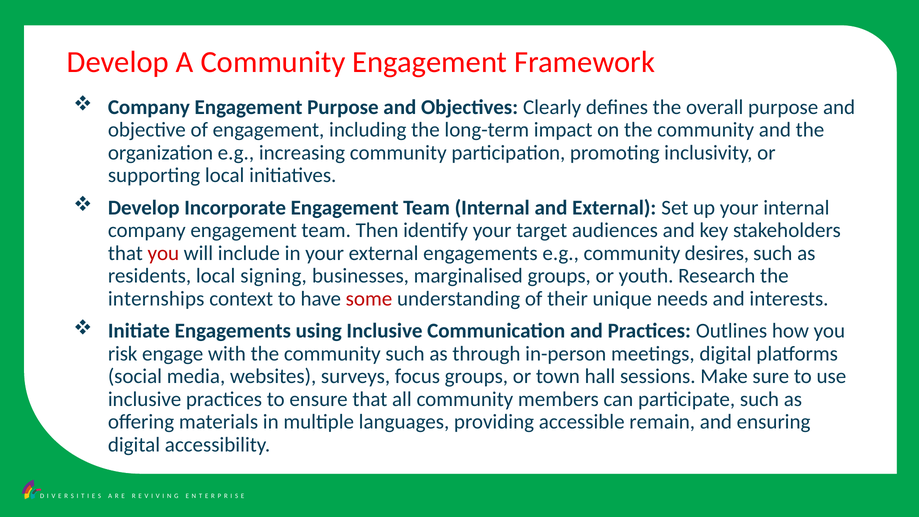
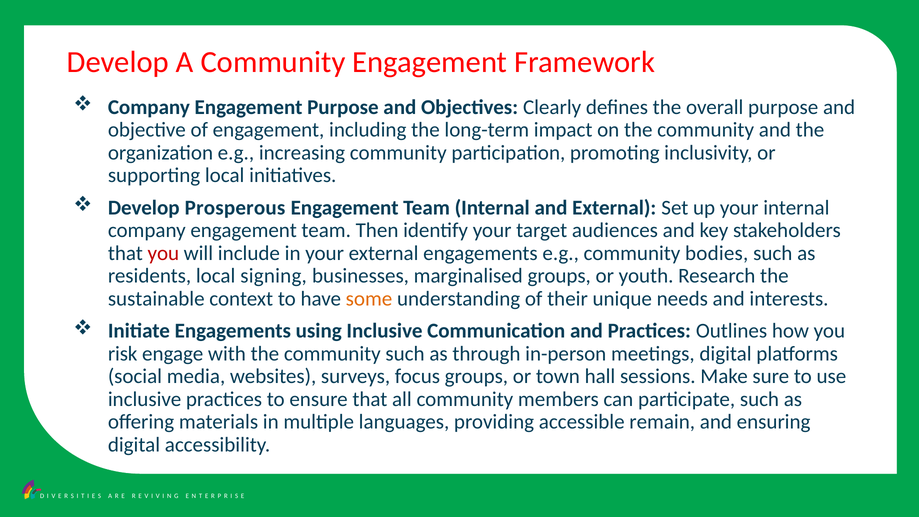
Incorporate: Incorporate -> Prosperous
desires: desires -> bodies
internships: internships -> sustainable
some colour: red -> orange
